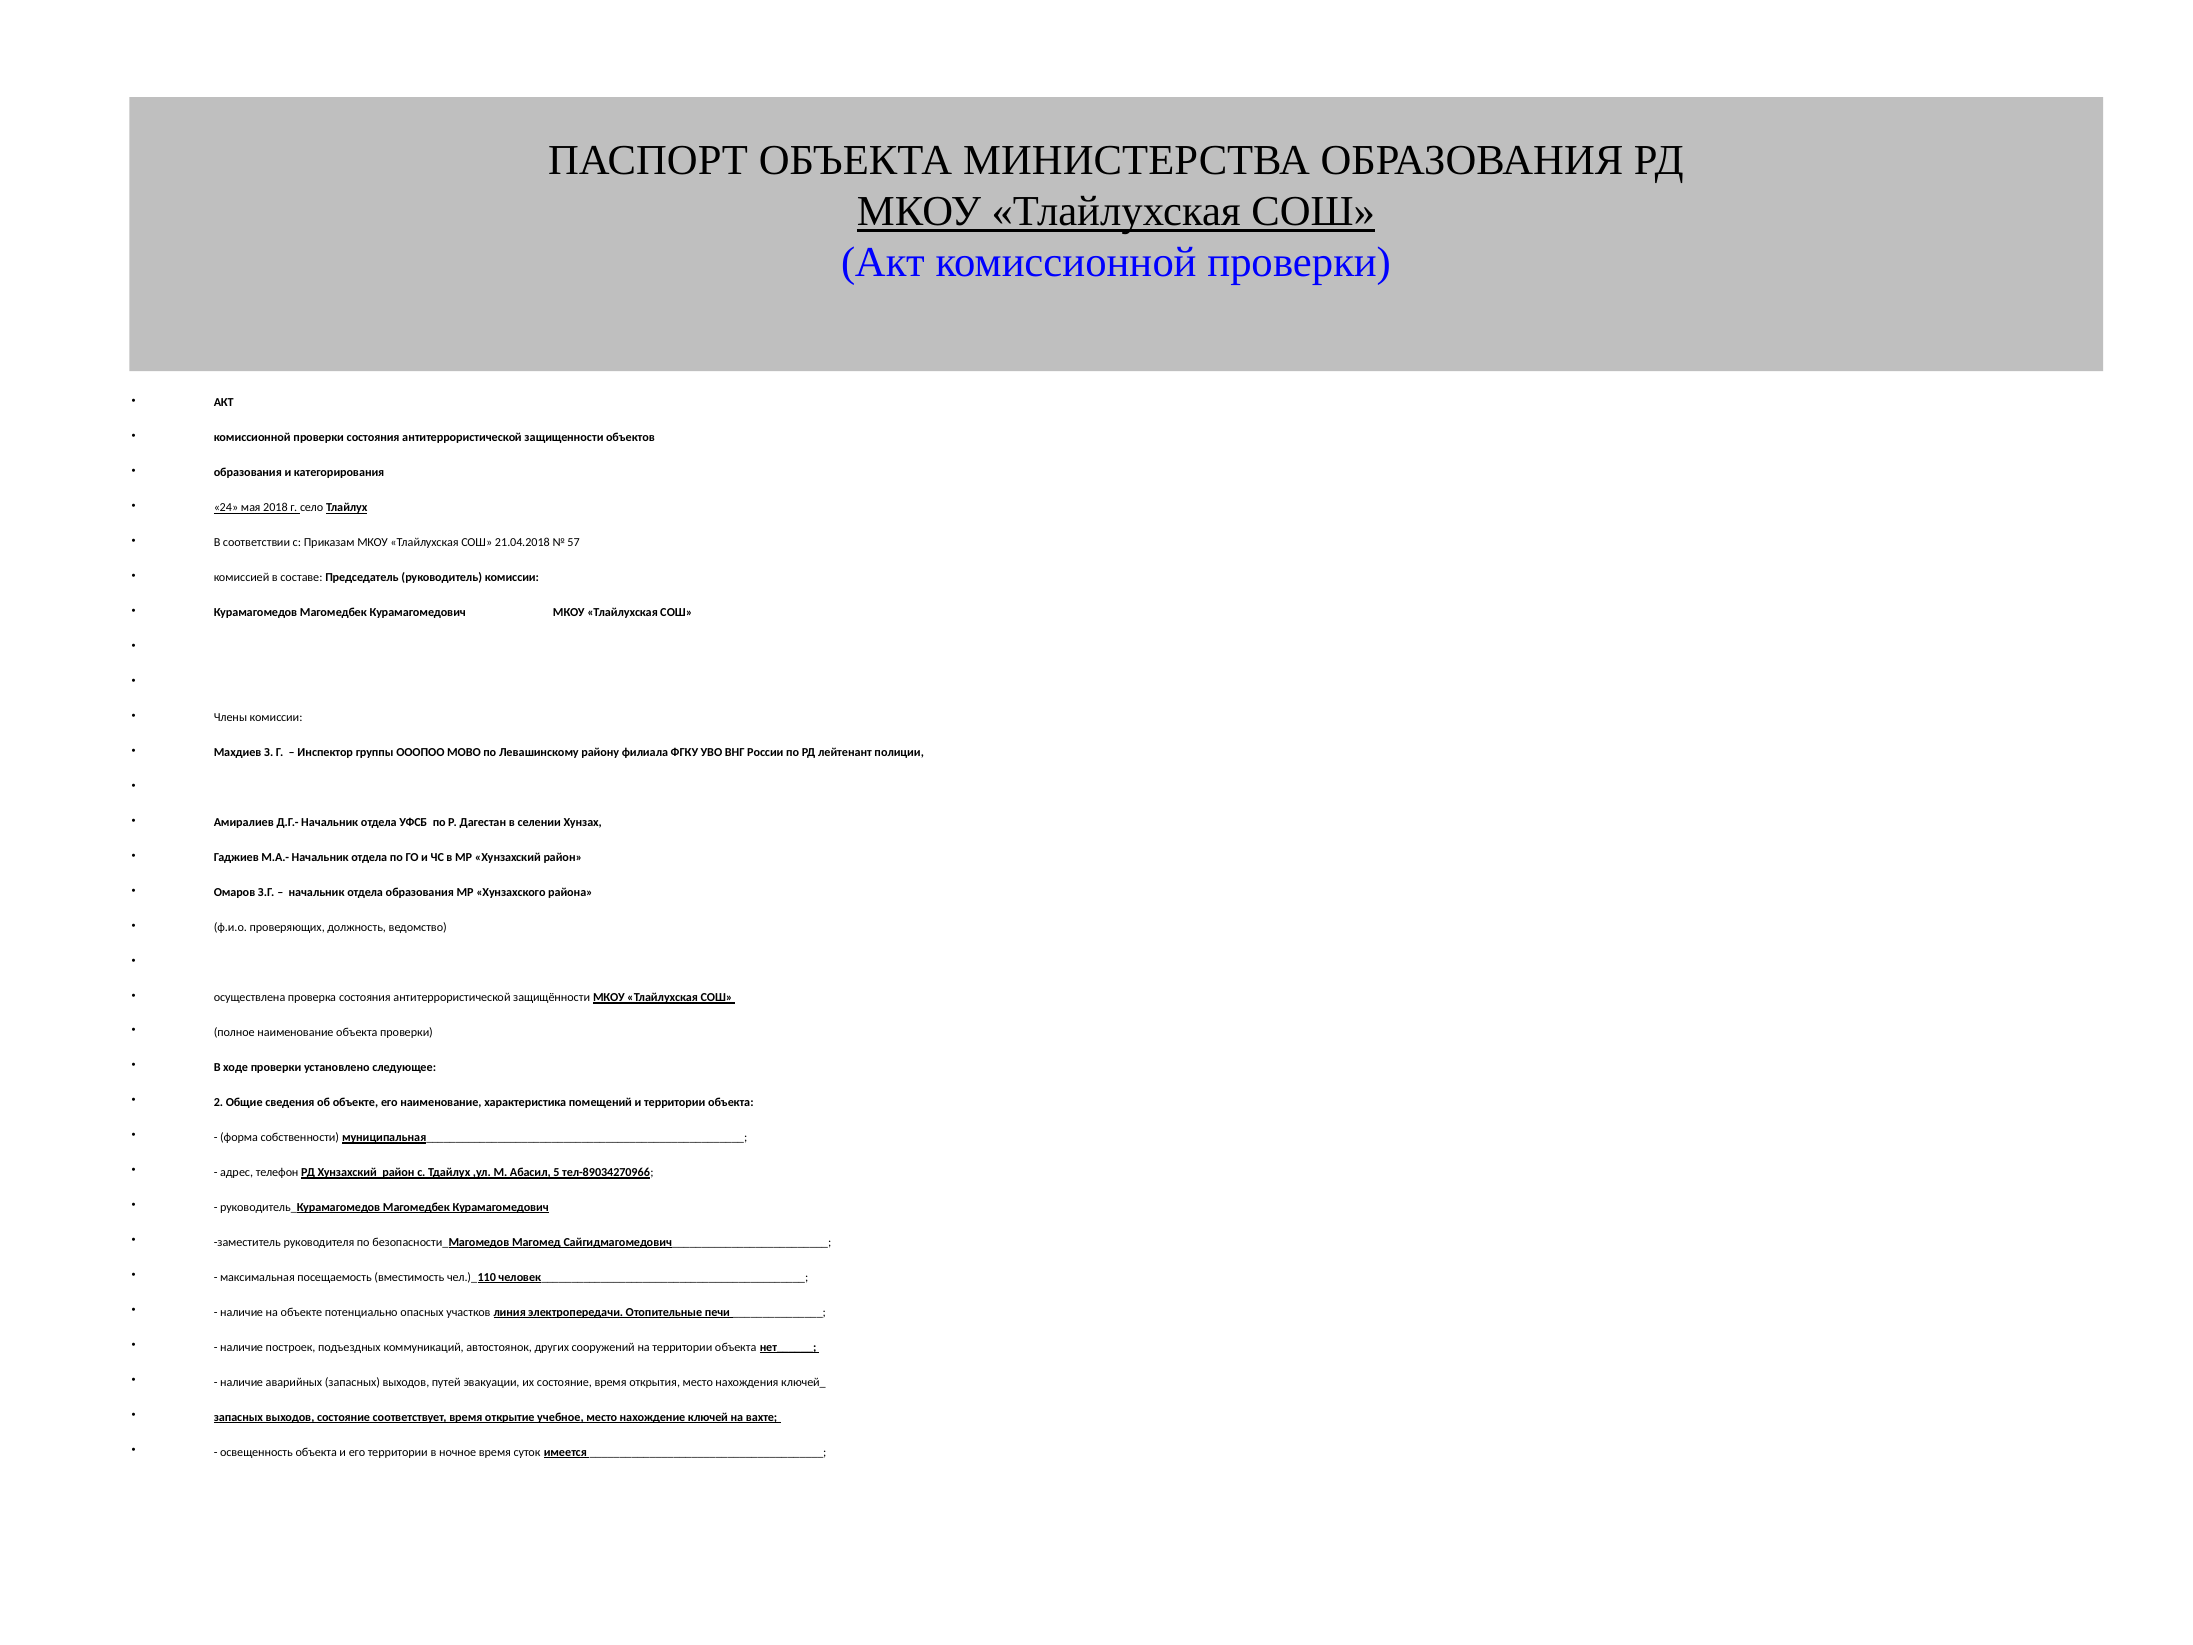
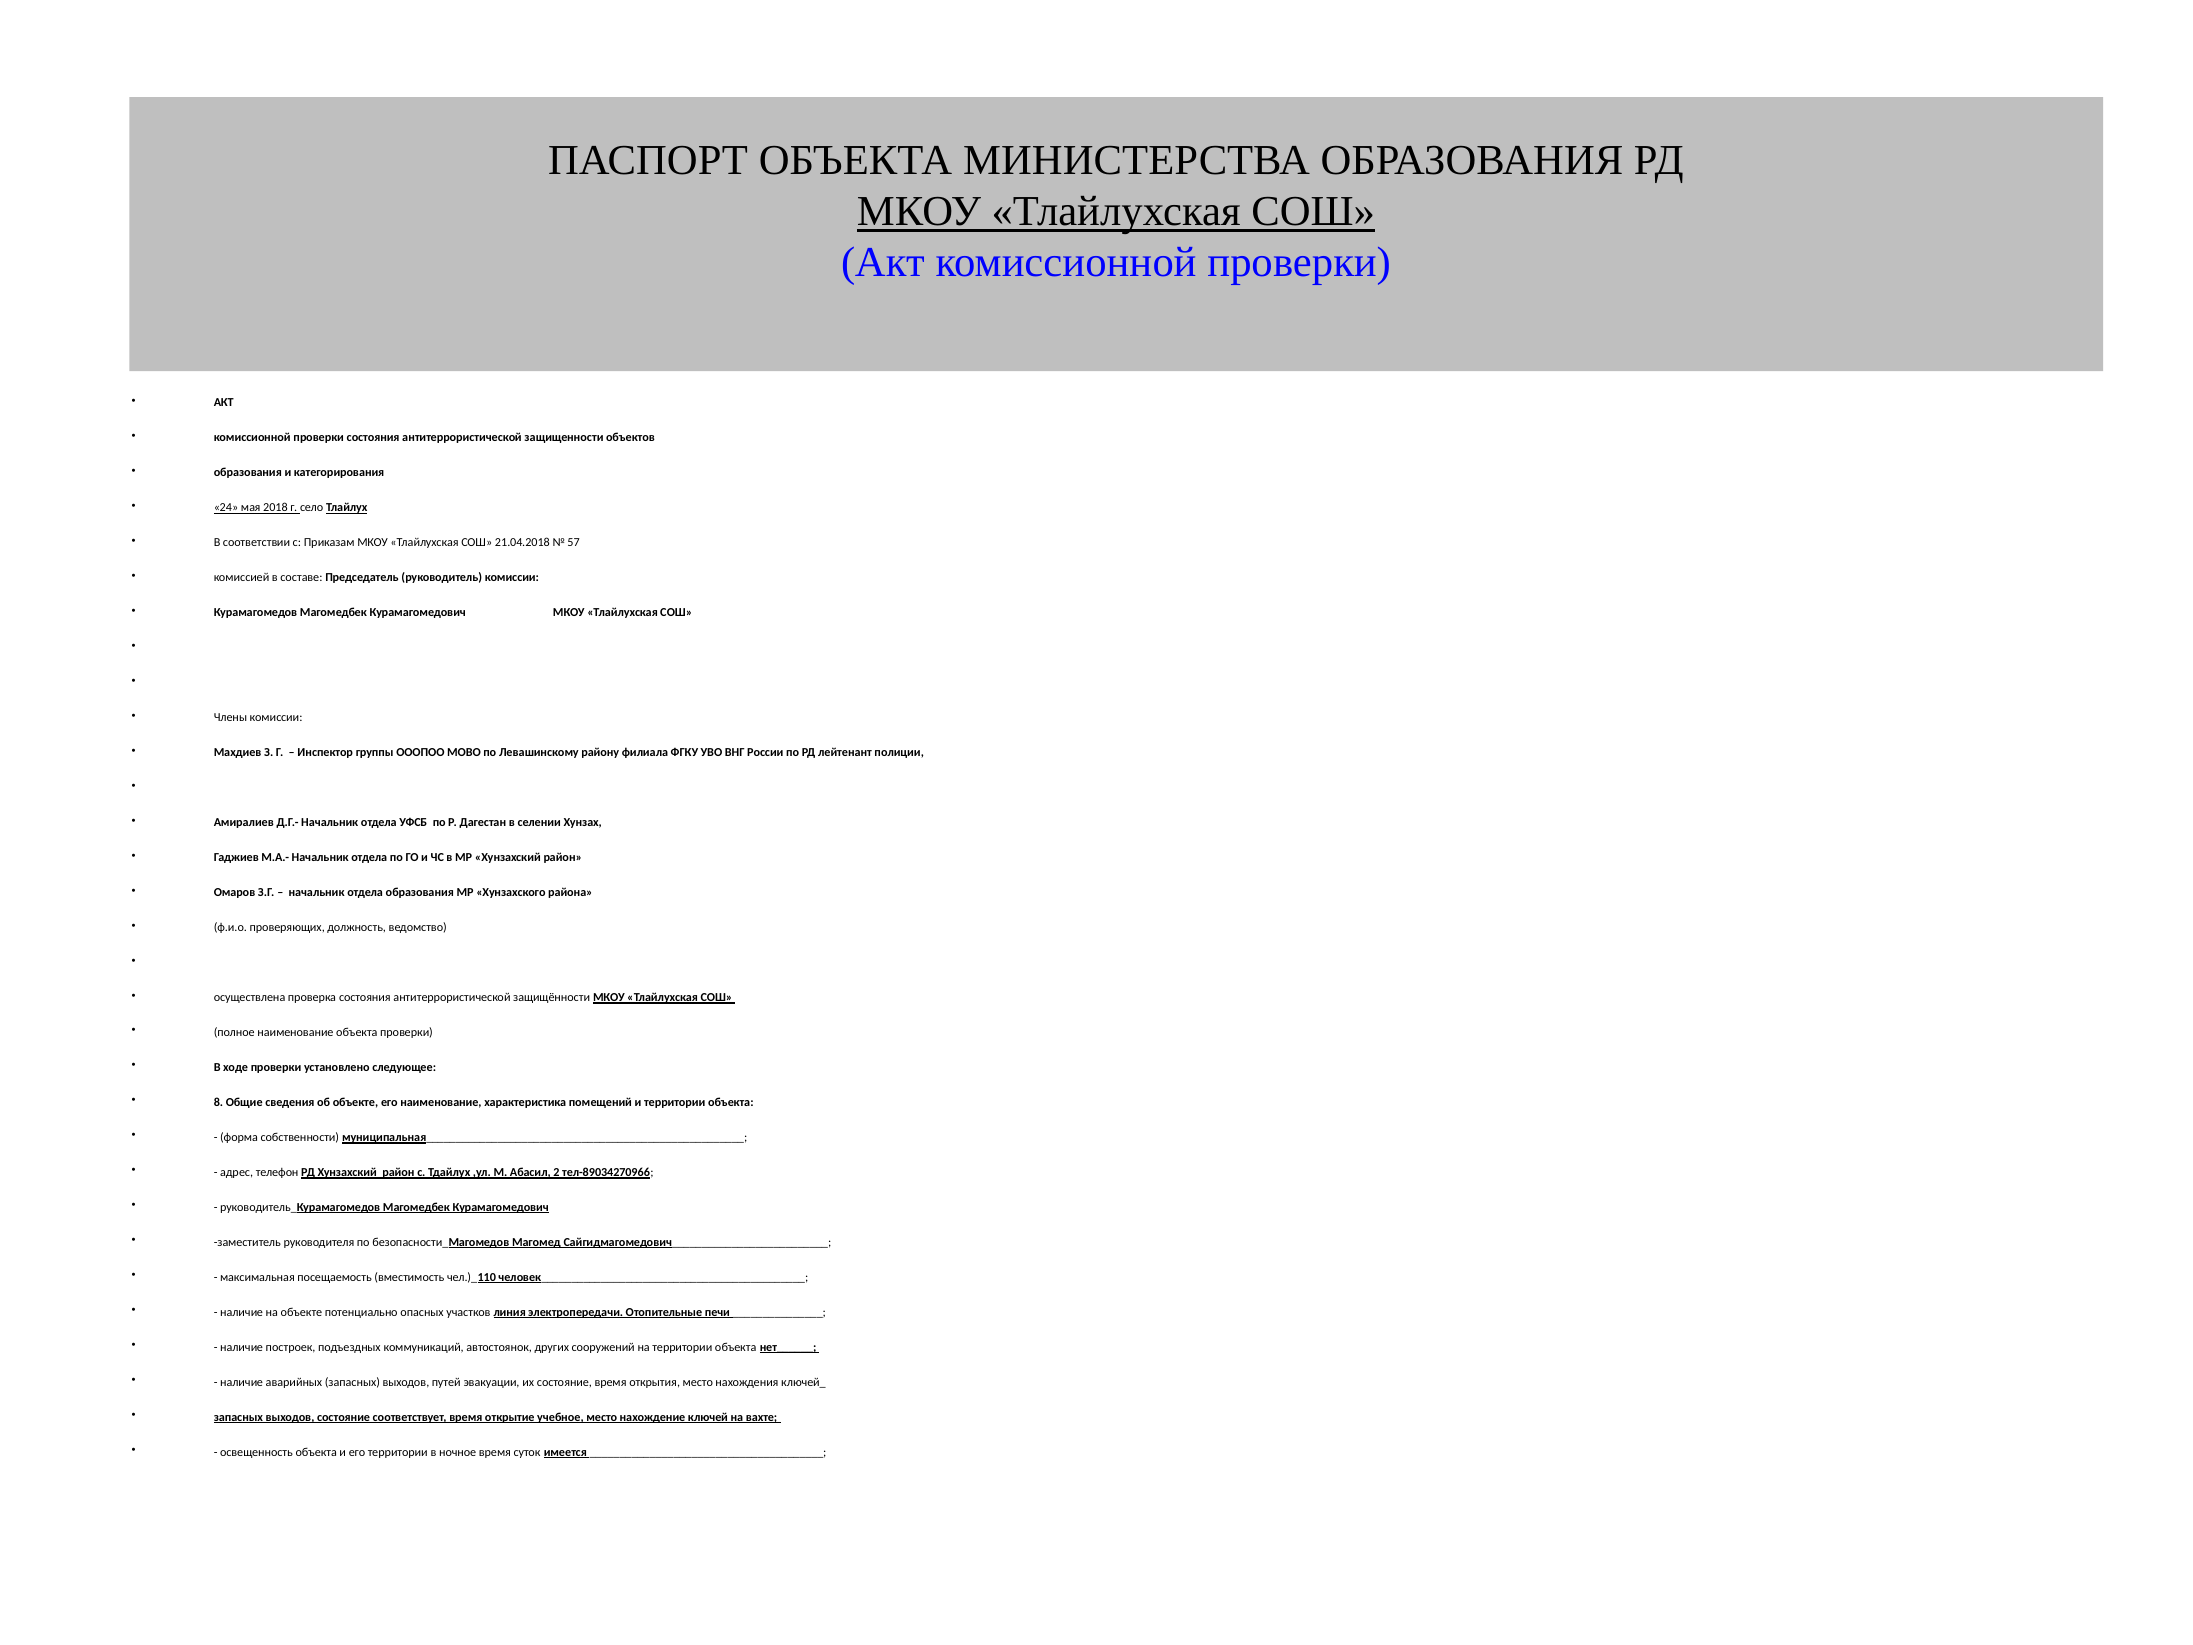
2: 2 -> 8
5: 5 -> 2
